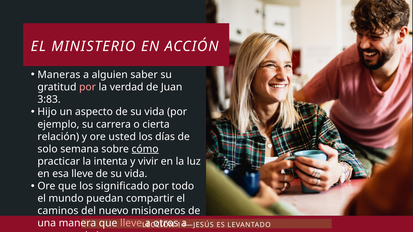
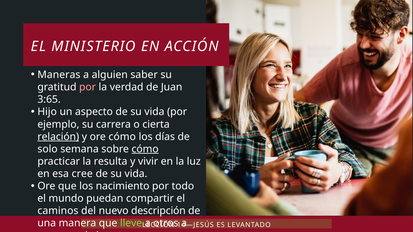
3:83: 3:83 -> 3:65
relación underline: none -> present
ore usted: usted -> cómo
intenta: intenta -> resulta
esa lleve: lleve -> cree
significado: significado -> nacimiento
misioneros: misioneros -> descripción
lleve at (131, 224) colour: pink -> light green
